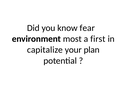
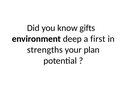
fear: fear -> gifts
most: most -> deep
capitalize: capitalize -> strengths
